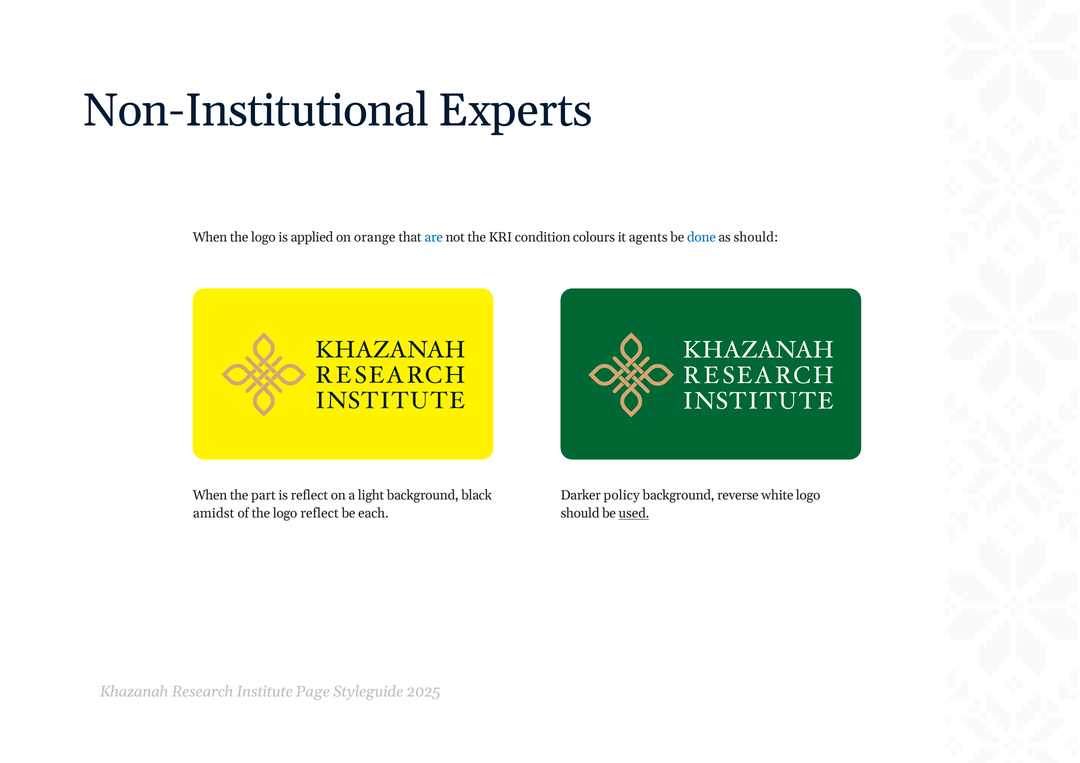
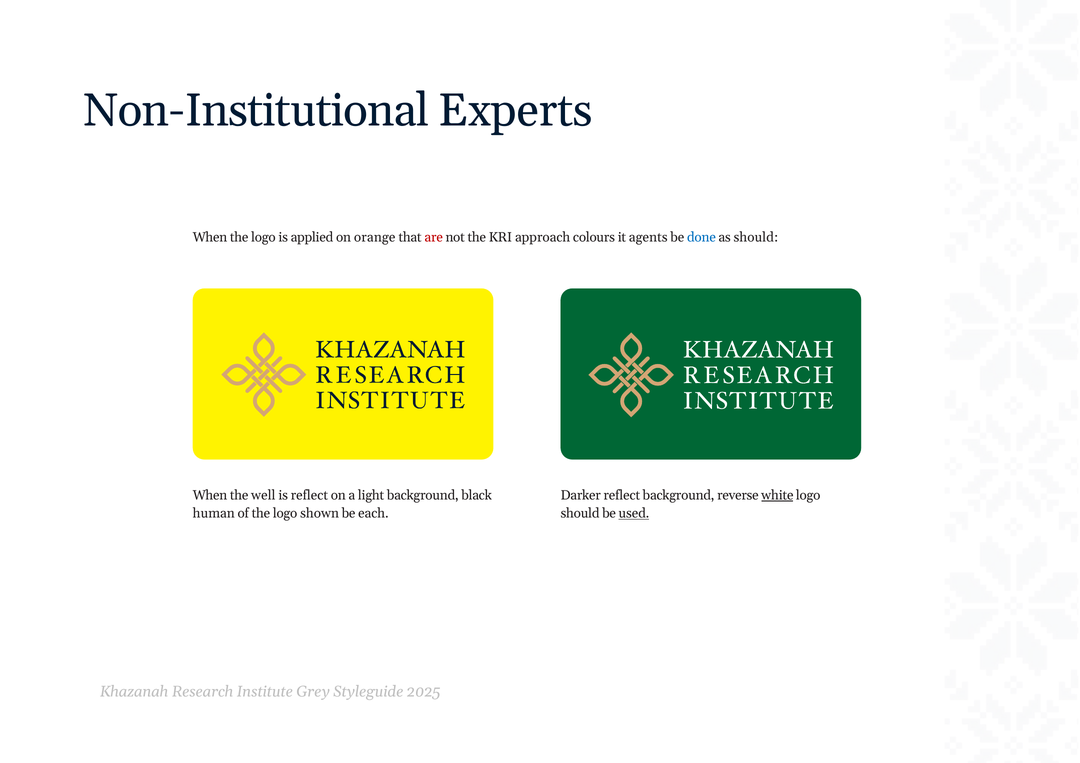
are colour: blue -> red
condition: condition -> approach
part: part -> well
Darker policy: policy -> reflect
white underline: none -> present
amidst: amidst -> human
logo reflect: reflect -> shown
Page: Page -> Grey
